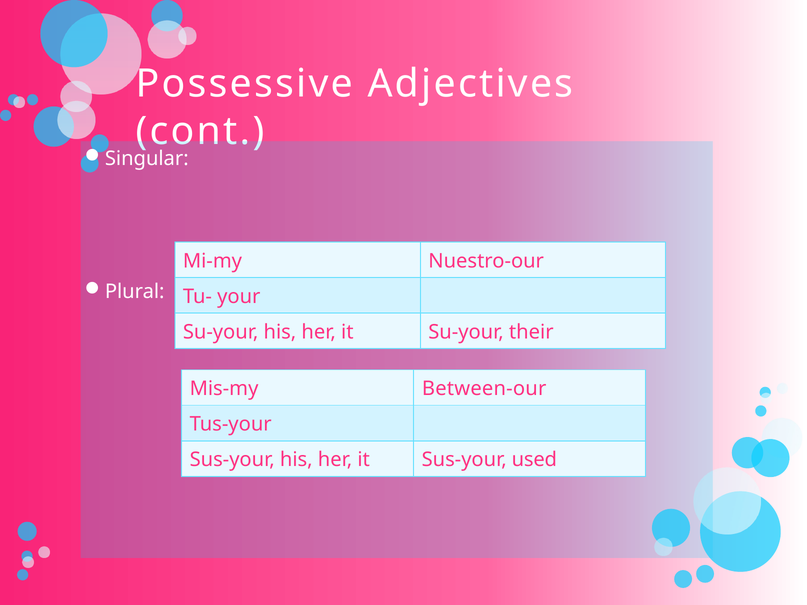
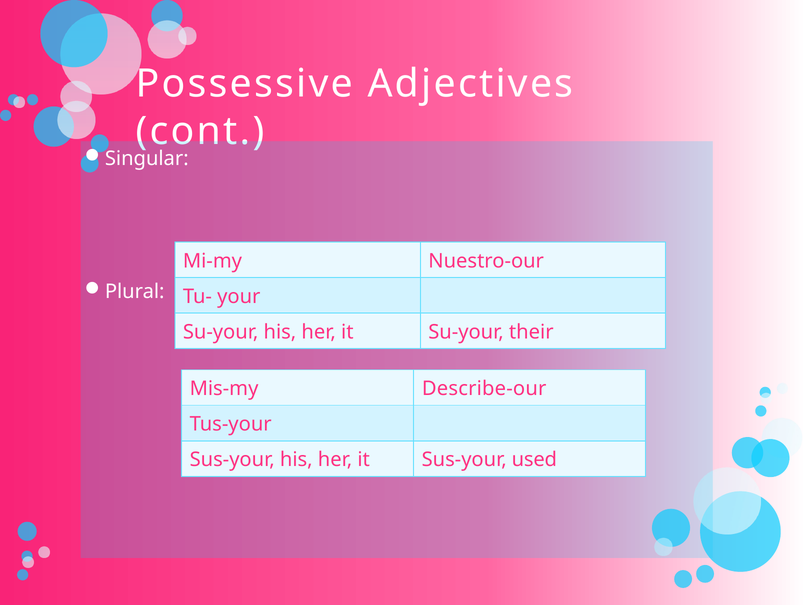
Between-our: Between-our -> Describe-our
